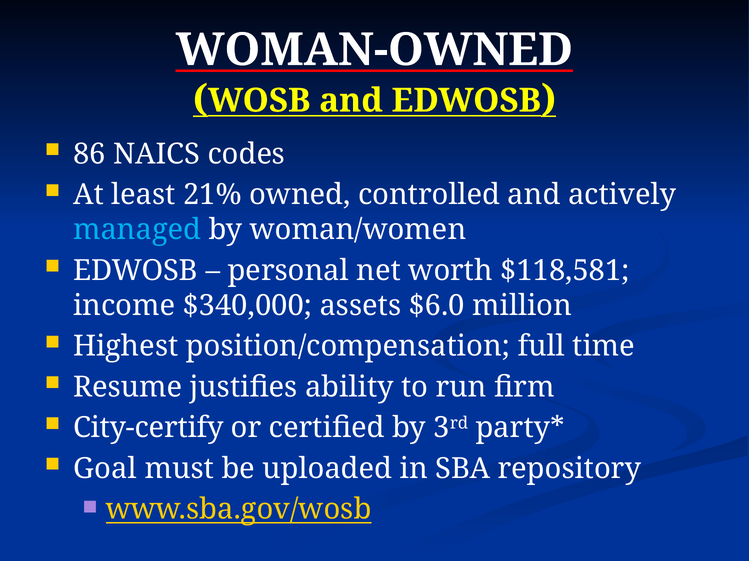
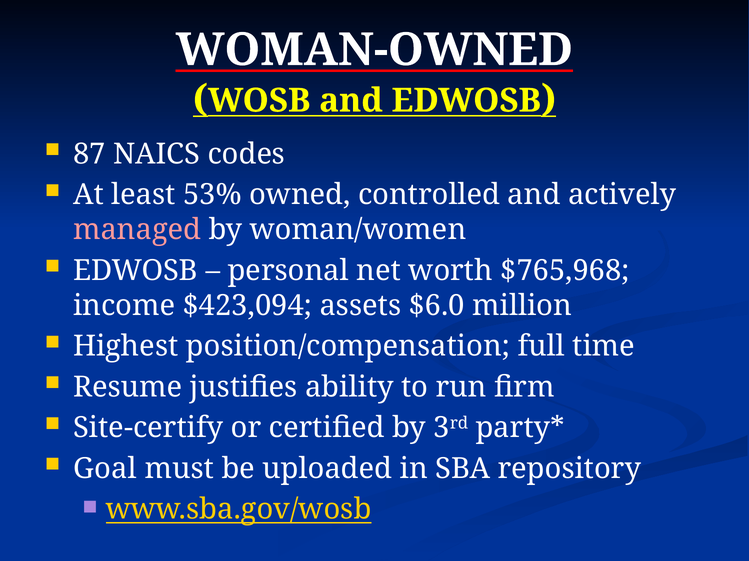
86: 86 -> 87
21%: 21% -> 53%
managed colour: light blue -> pink
$118,581: $118,581 -> $765,968
$340,000: $340,000 -> $423,094
City-certify: City-certify -> Site-certify
